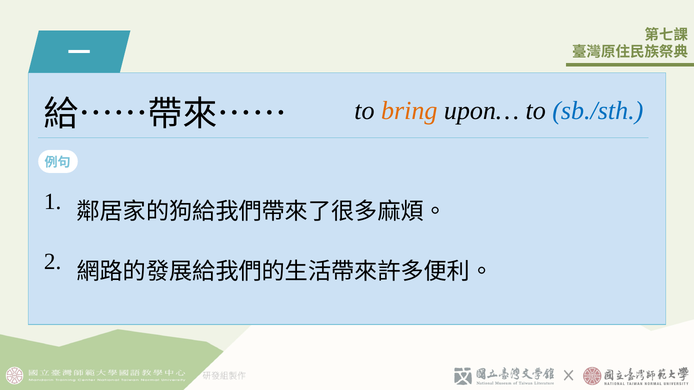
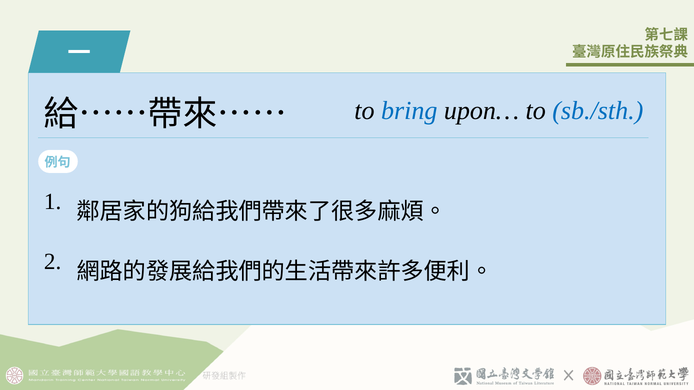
bring colour: orange -> blue
